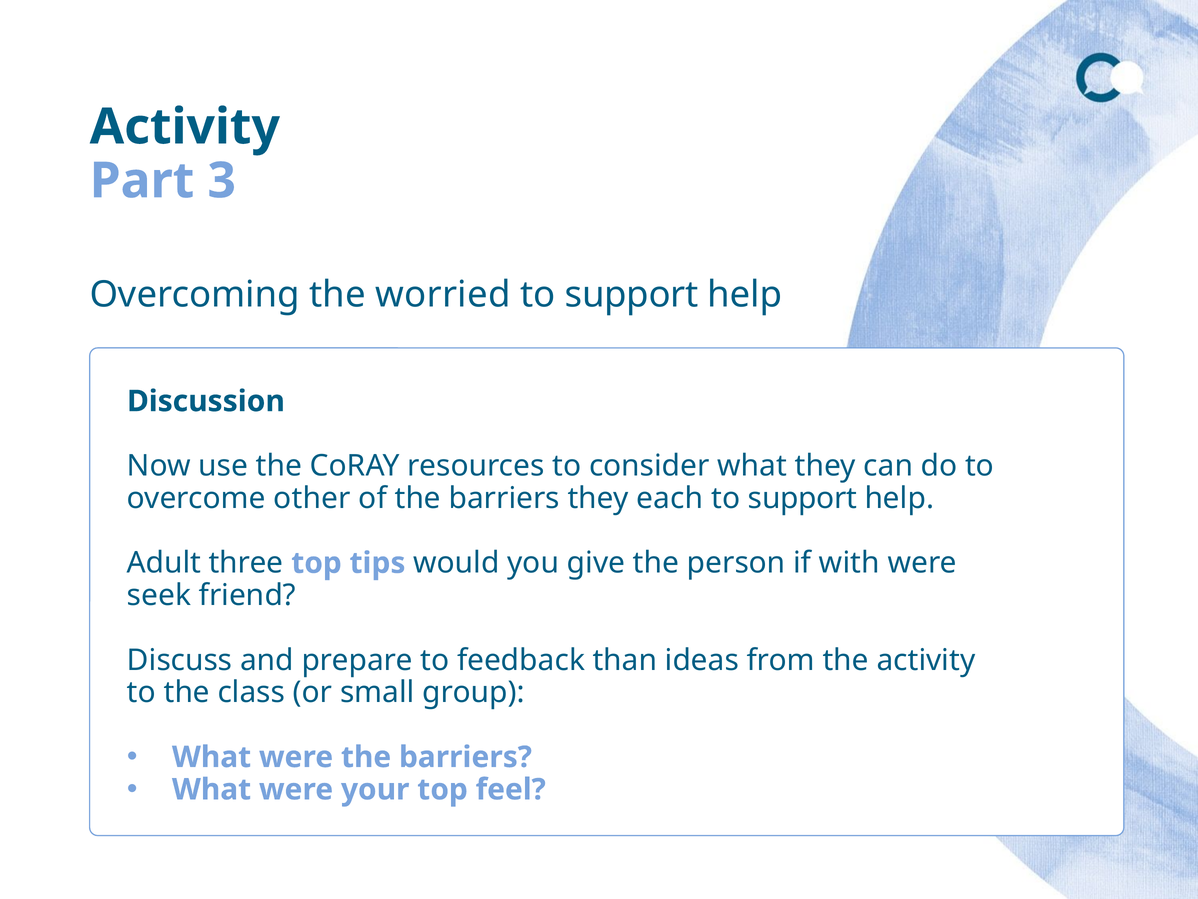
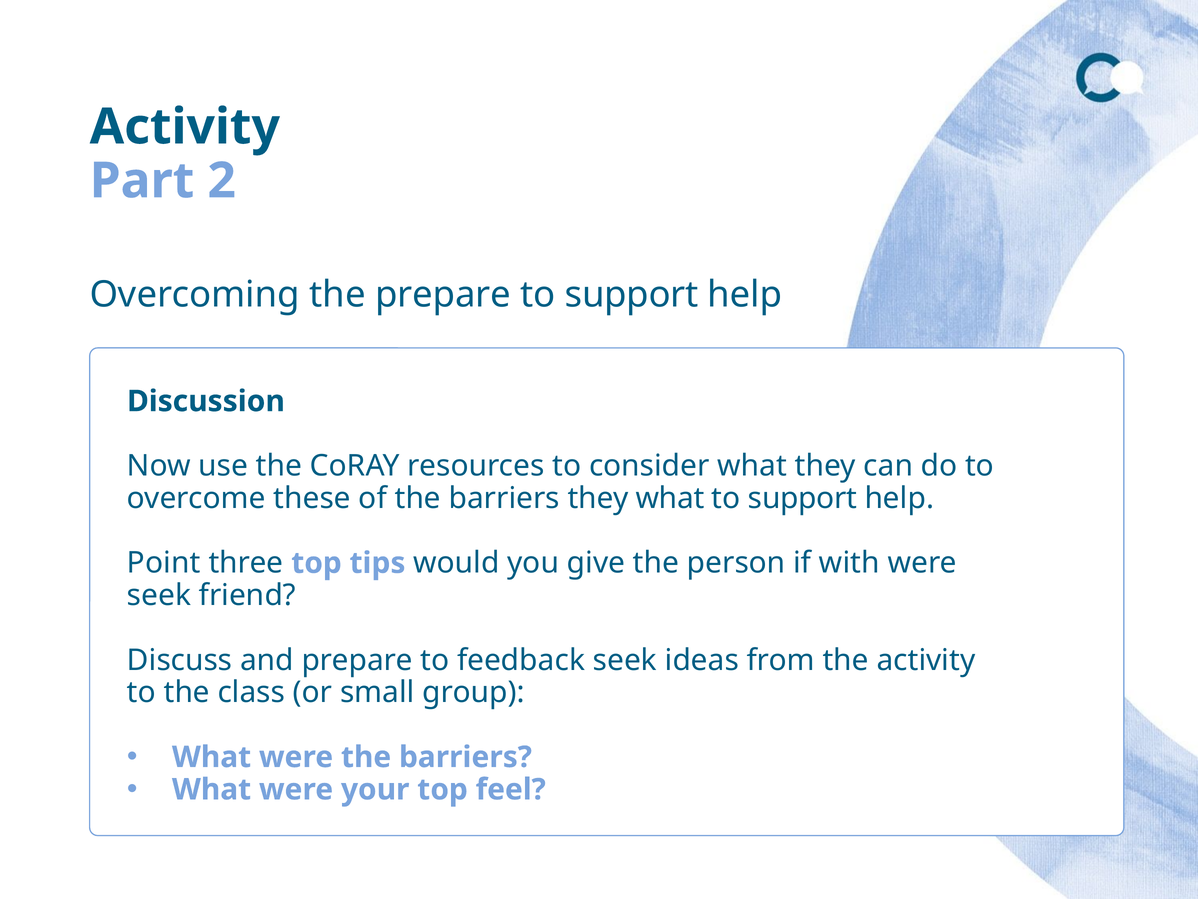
3: 3 -> 2
the worried: worried -> prepare
other: other -> these
they each: each -> what
Adult: Adult -> Point
feedback than: than -> seek
